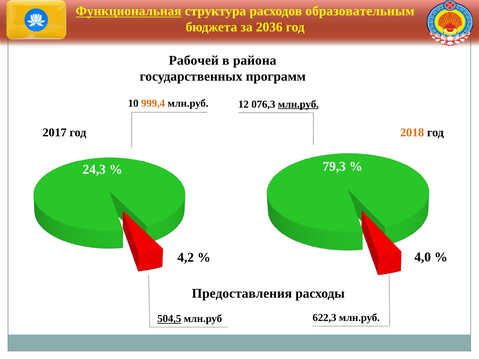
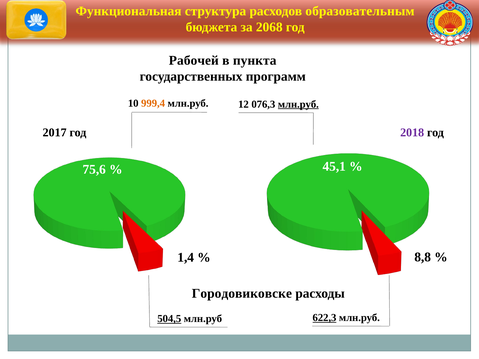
Функциональная underline: present -> none
2036: 2036 -> 2068
района: района -> пункта
2018 colour: orange -> purple
79,3: 79,3 -> 45,1
24,3: 24,3 -> 75,6
4,2: 4,2 -> 1,4
4,0: 4,0 -> 8,8
Предоставления: Предоставления -> Городовиковске
622,3 underline: none -> present
